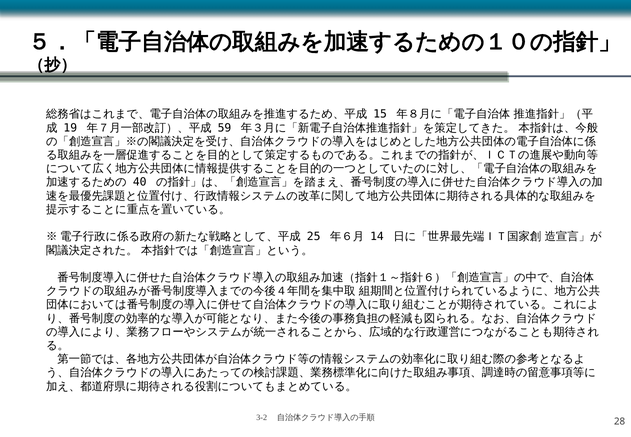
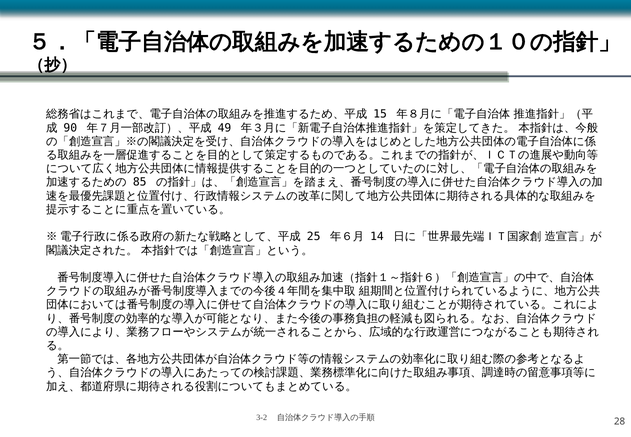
19: 19 -> 90
59: 59 -> 49
40: 40 -> 85
